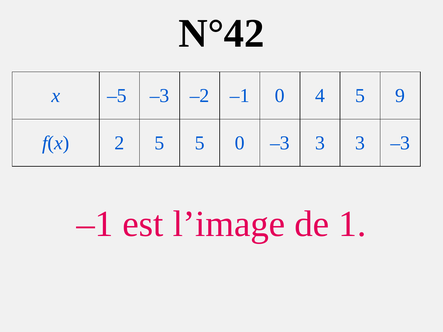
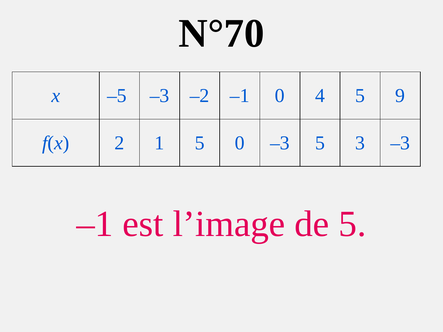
N°42: N°42 -> N°70
2 5: 5 -> 1
–3 3: 3 -> 5
de 1: 1 -> 5
